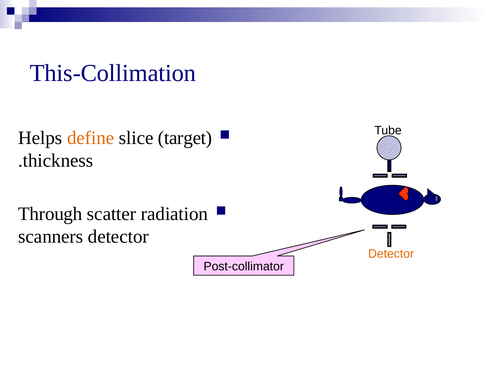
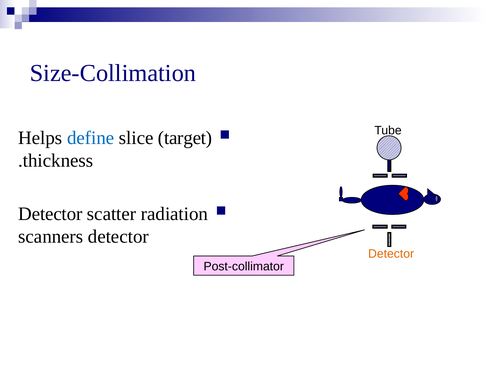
This-Collimation: This-Collimation -> Size-Collimation
define colour: orange -> blue
Through at (50, 213): Through -> Detector
